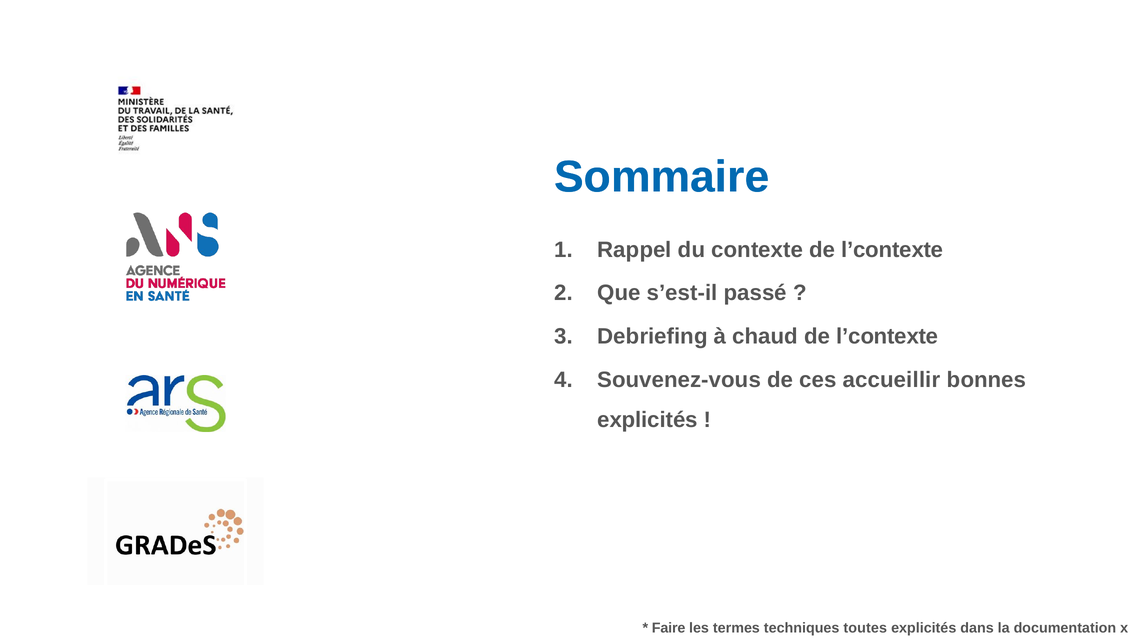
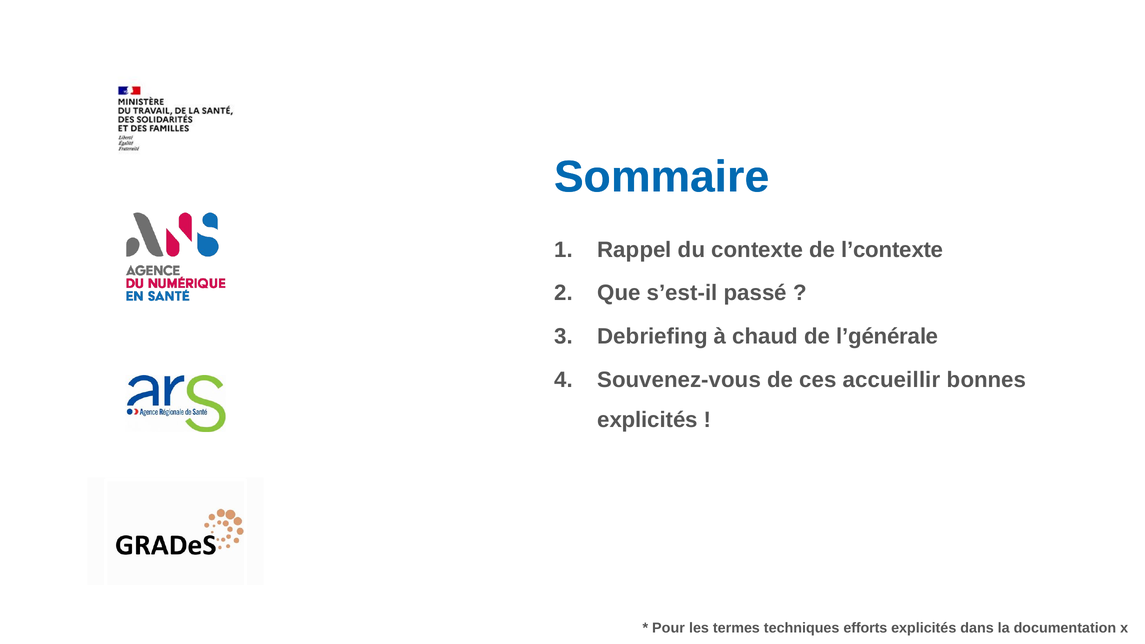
chaud de l’contexte: l’contexte -> l’générale
Faire: Faire -> Pour
toutes: toutes -> efforts
